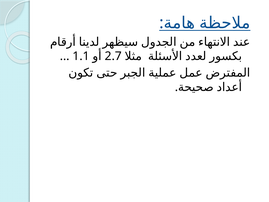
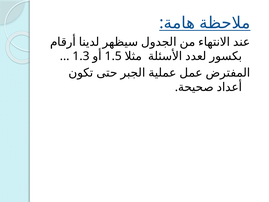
1.1: 1.1 -> 1.3
2.7: 2.7 -> 1.5
